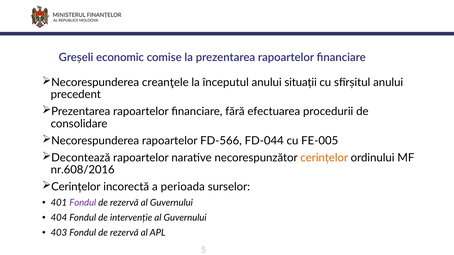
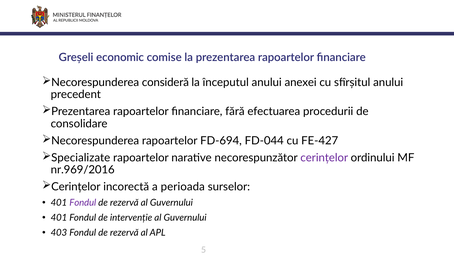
creanţele: creanţele -> consideră
situații: situații -> anexei
FD-566: FD-566 -> FD-694
FE-005: FE-005 -> FE-427
Decontează: Decontează -> Specializate
cerințelor at (324, 158) colour: orange -> purple
nr.608/2016: nr.608/2016 -> nr.969/2016
404 at (59, 218): 404 -> 401
